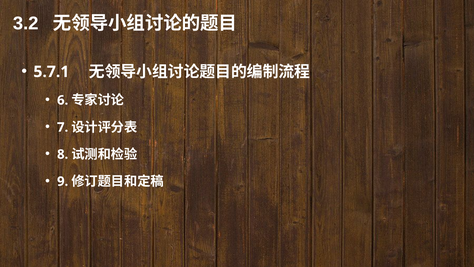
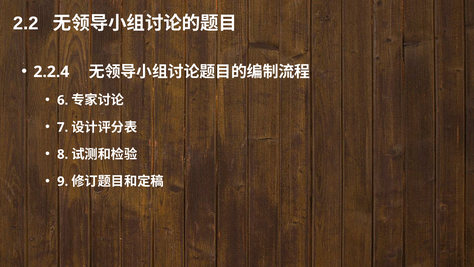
3.2: 3.2 -> 2.2
5.7.1: 5.7.1 -> 2.2.4
